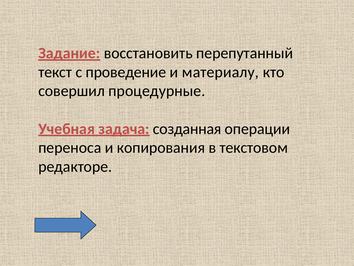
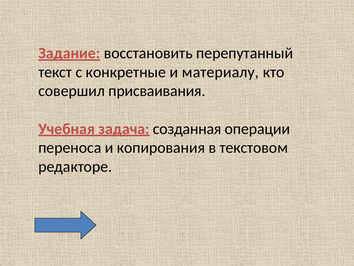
проведение: проведение -> конкретные
процедурные: процедурные -> присваивания
